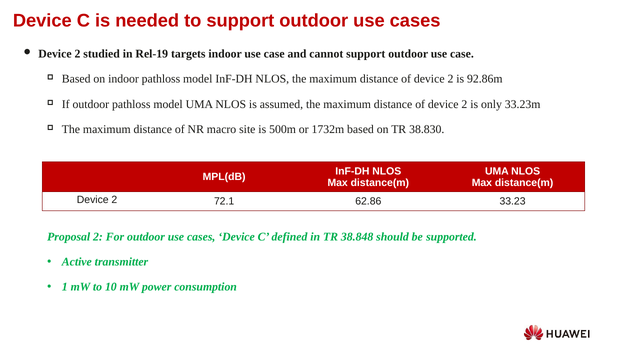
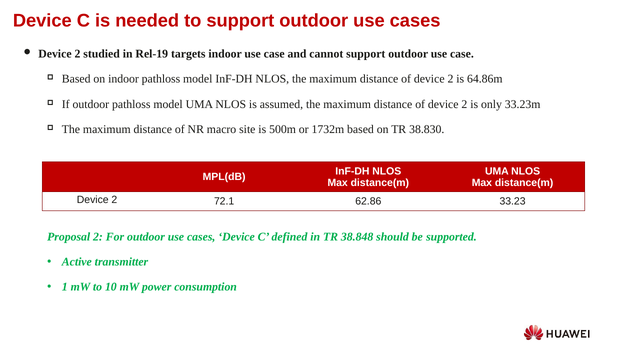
92.86m: 92.86m -> 64.86m
